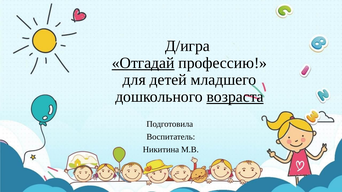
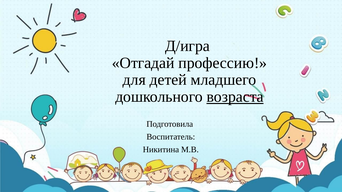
Отгадай underline: present -> none
